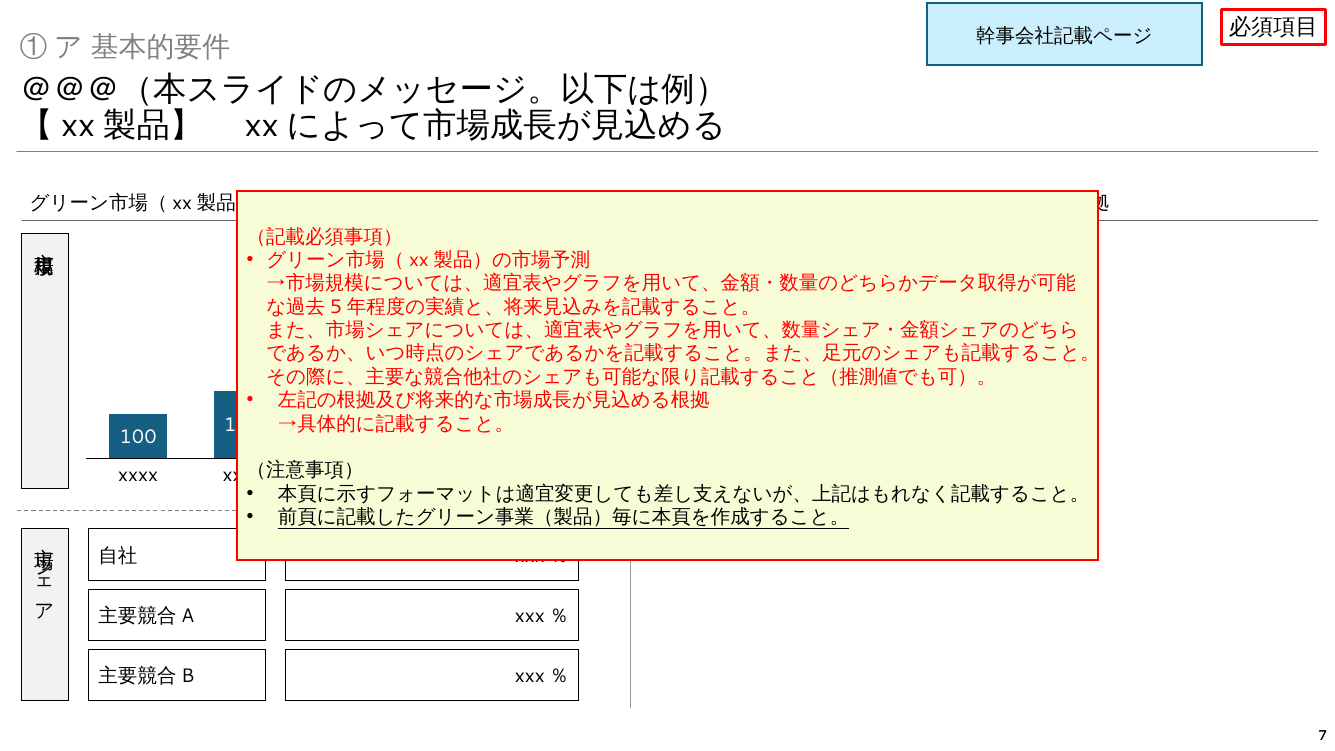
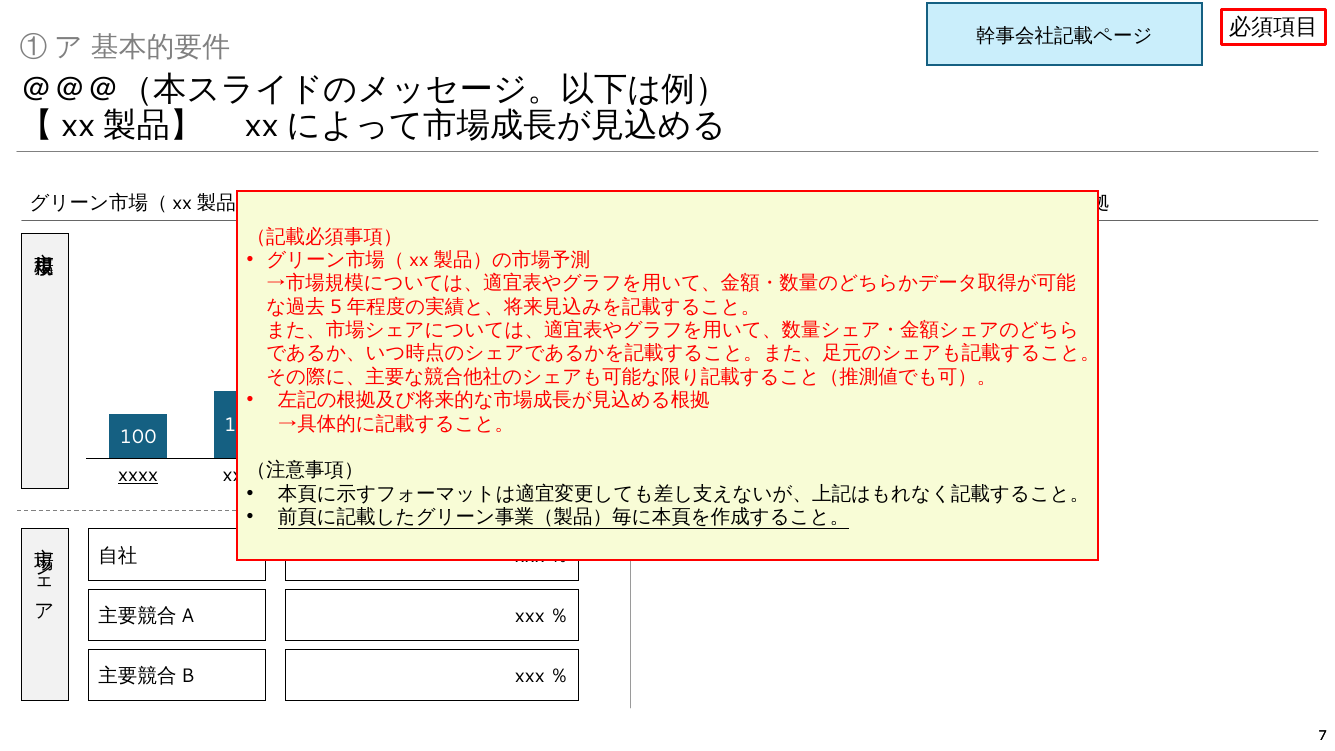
xxxx at (138, 475) underline: none -> present
